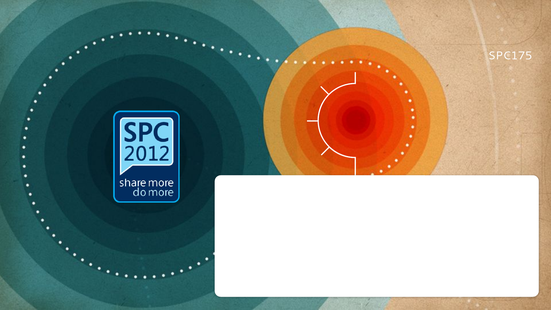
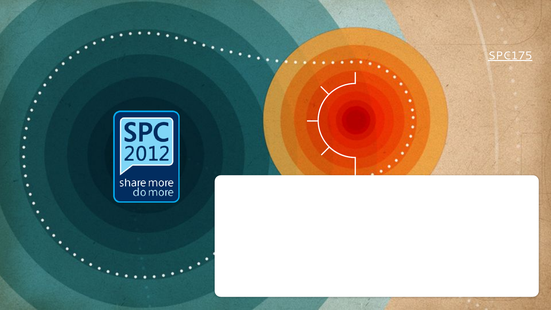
SPC175 underline: none -> present
